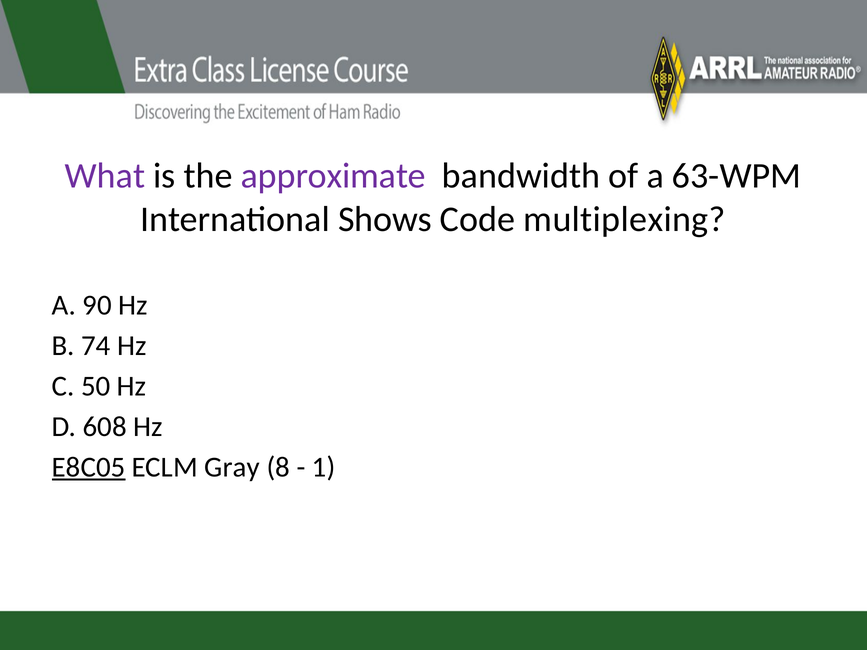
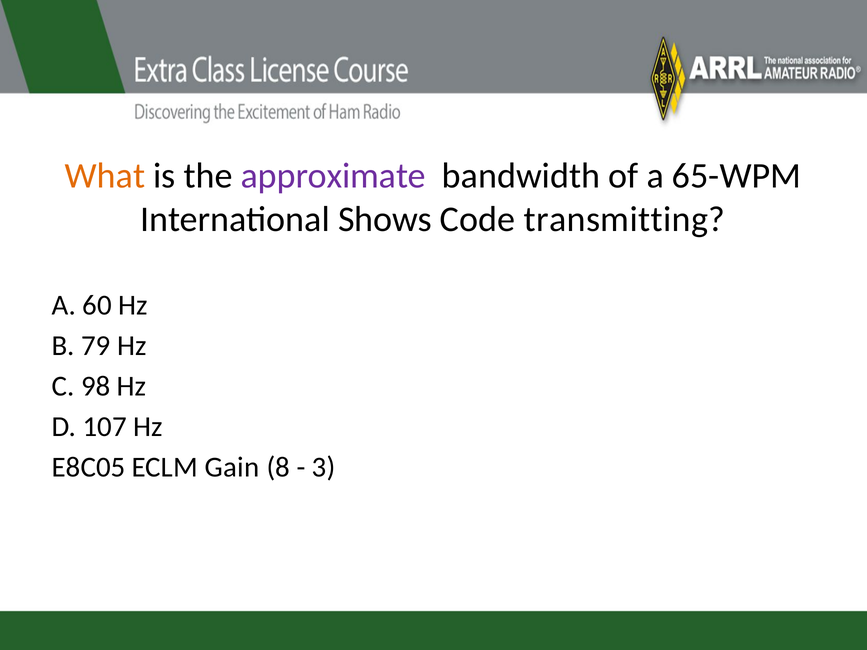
What colour: purple -> orange
63-WPM: 63-WPM -> 65-WPM
multiplexing: multiplexing -> transmitting
90: 90 -> 60
74: 74 -> 79
50: 50 -> 98
608: 608 -> 107
E8C05 underline: present -> none
Gray: Gray -> Gain
1: 1 -> 3
